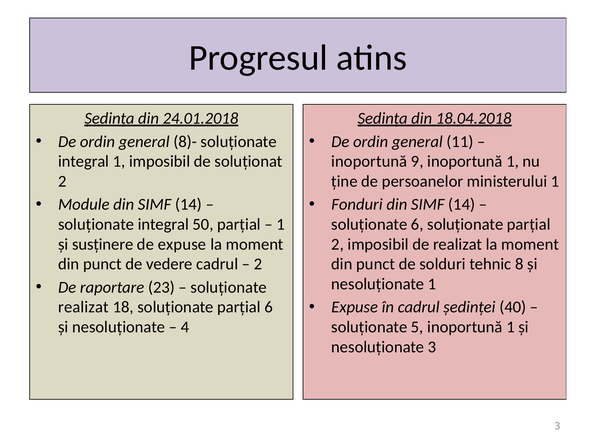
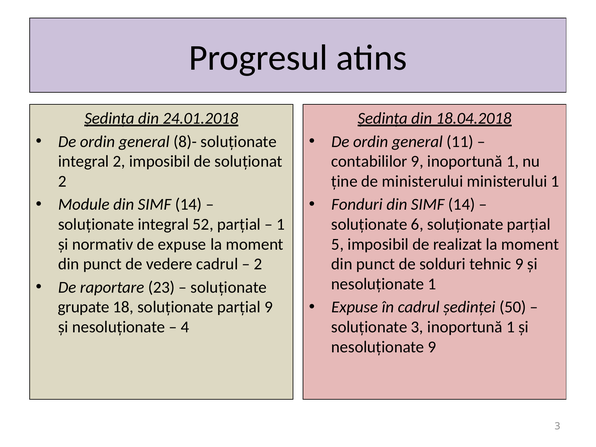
integral 1: 1 -> 2
inoportună at (369, 161): inoportună -> contabililor
de persoanelor: persoanelor -> ministerului
50: 50 -> 52
susținere: susținere -> normativ
2 at (338, 244): 2 -> 5
tehnic 8: 8 -> 9
40: 40 -> 50
realizat at (84, 307): realizat -> grupate
parțial 6: 6 -> 9
soluționate 5: 5 -> 3
nesoluționate 3: 3 -> 9
